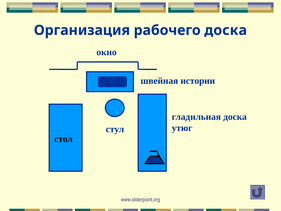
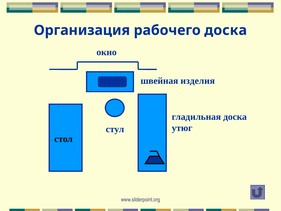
истории: истории -> изделия
